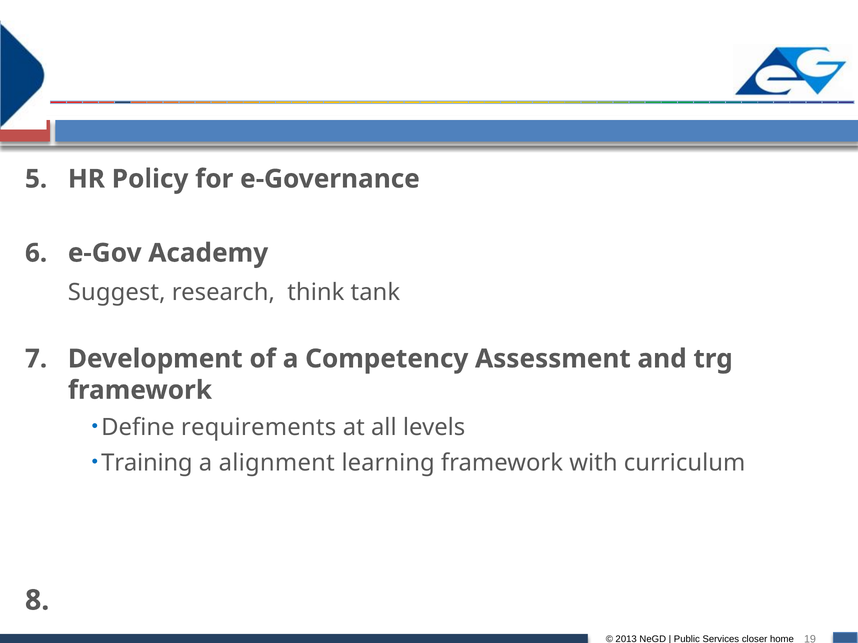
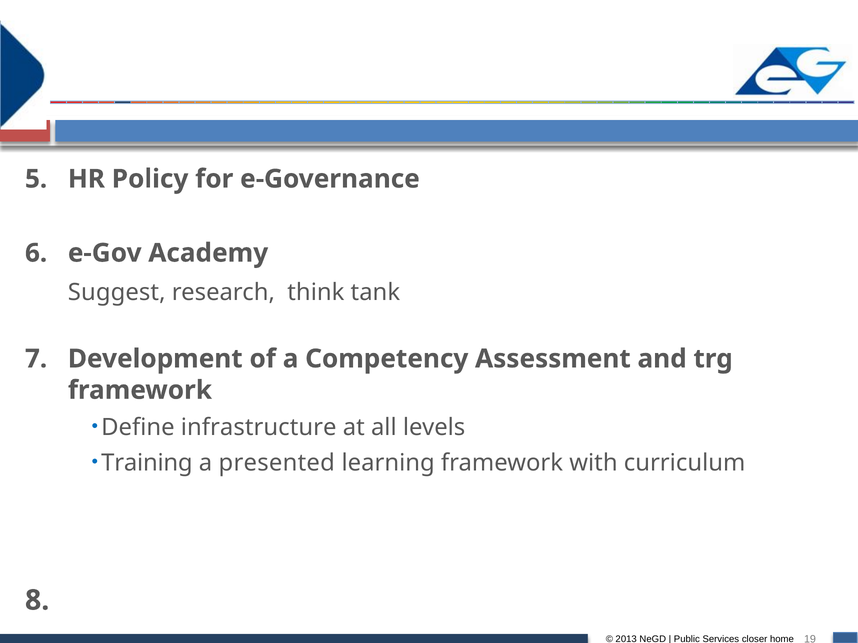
requirements: requirements -> infrastructure
alignment: alignment -> presented
